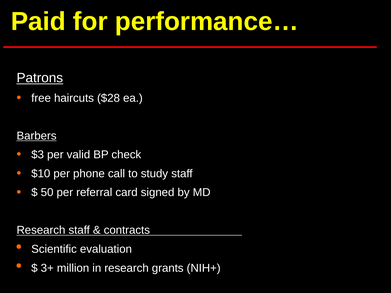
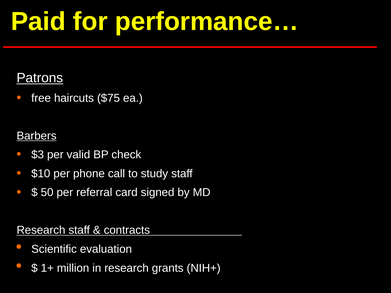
$28: $28 -> $75
3+: 3+ -> 1+
